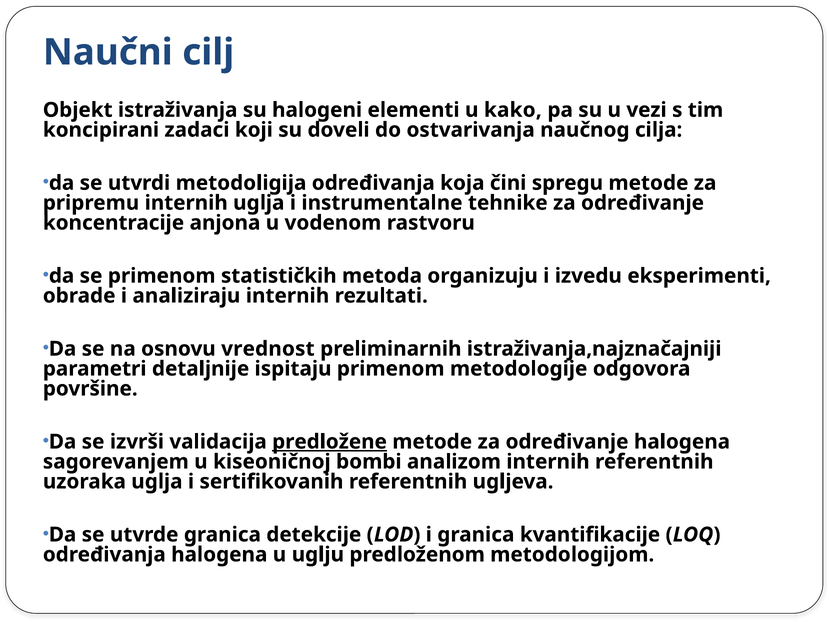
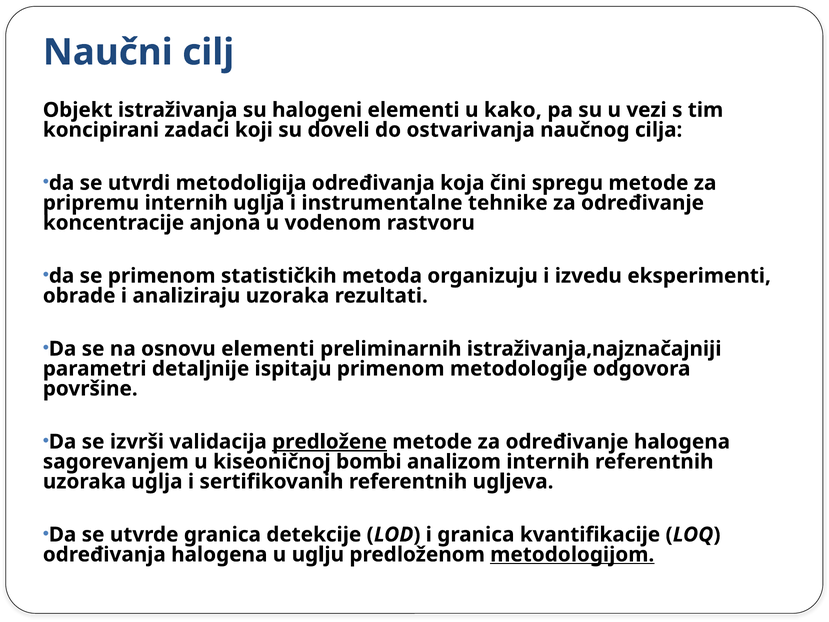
analiziraju internih: internih -> uzoraka
osnovu vrednost: vrednost -> elementi
metodologijom underline: none -> present
